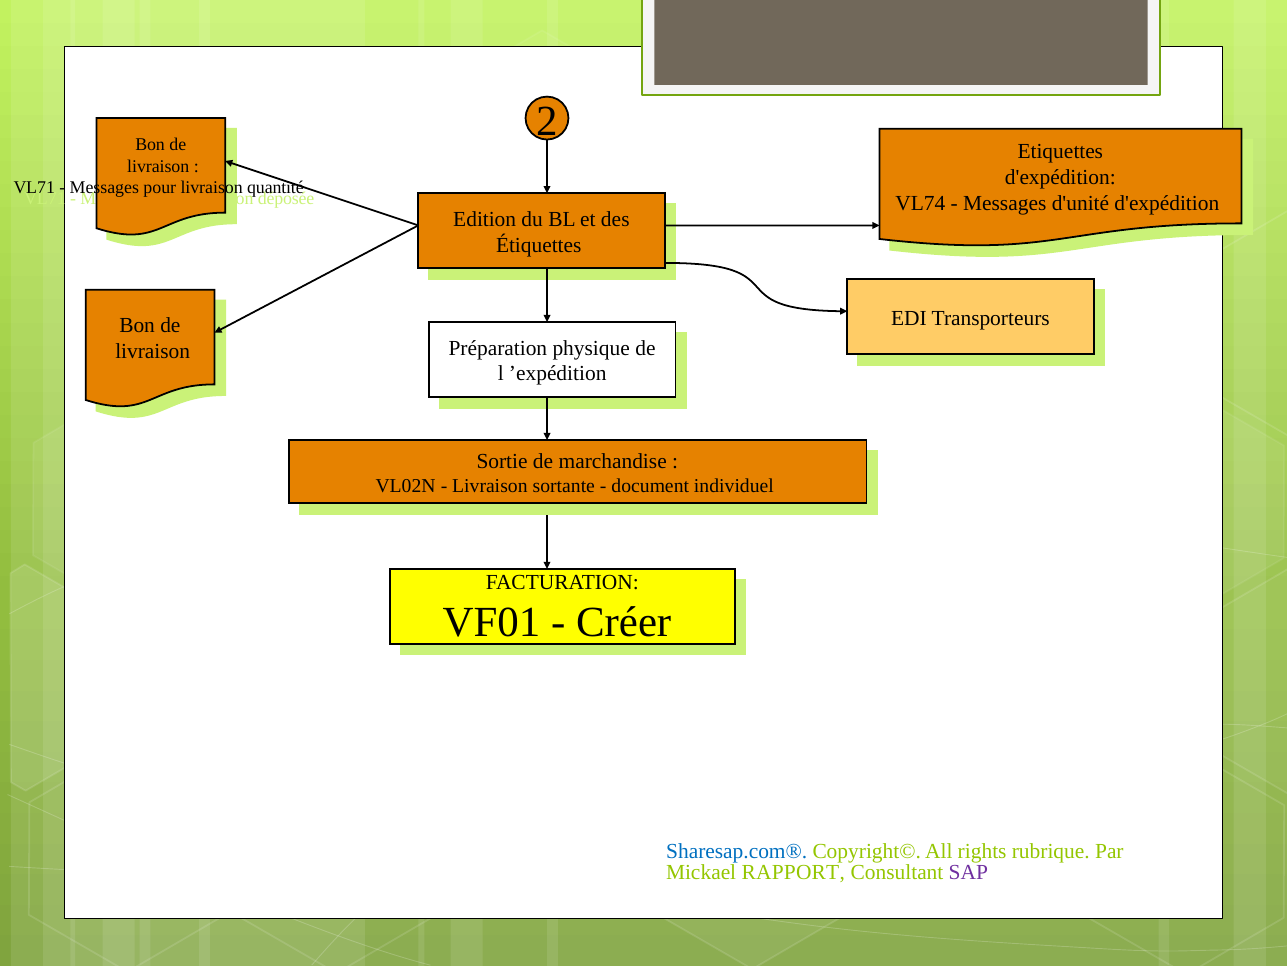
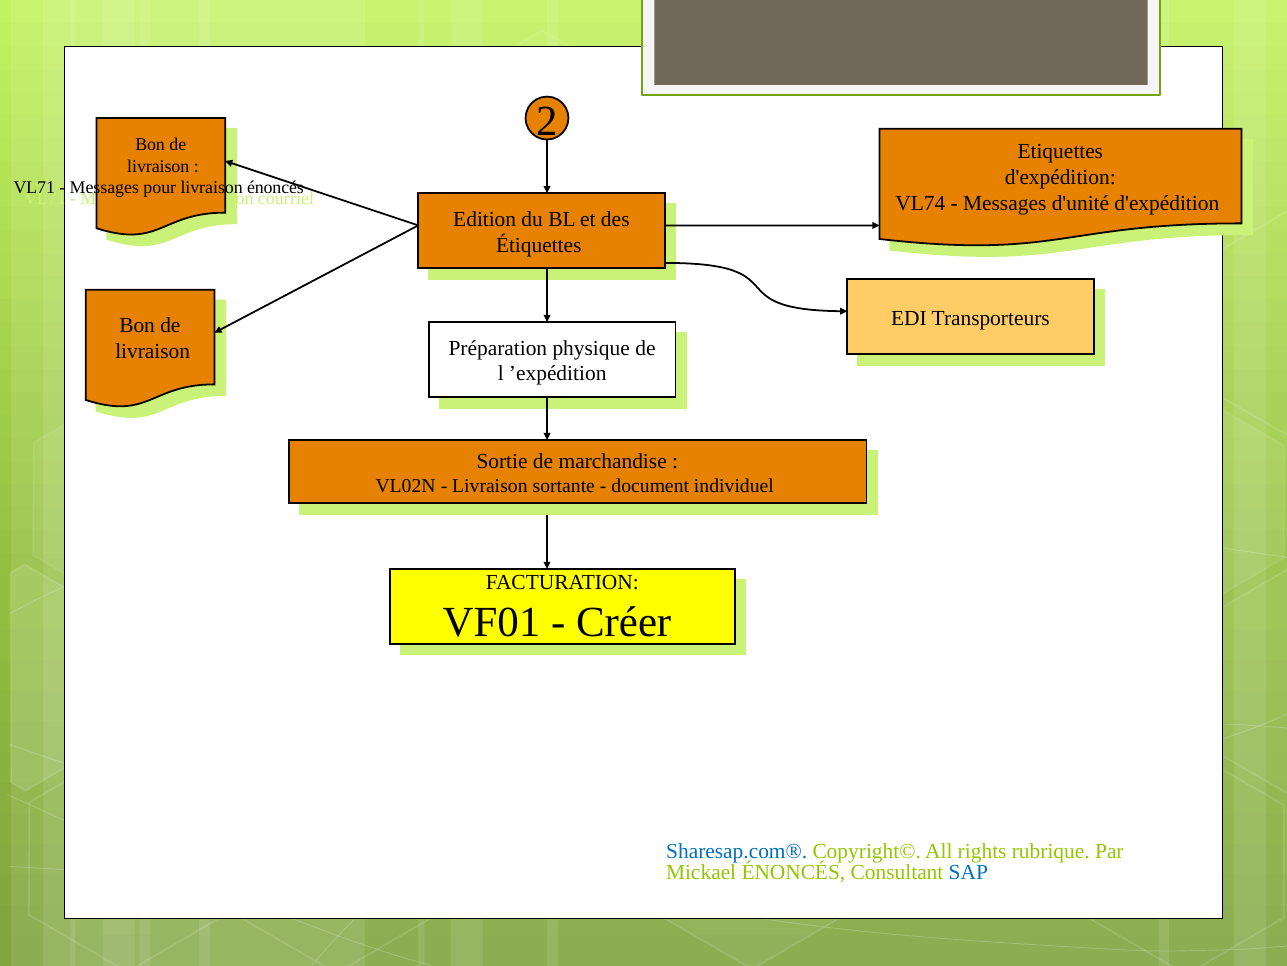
quantité at (275, 188): quantité -> énoncés
déposée: déposée -> courriel
Mickael RAPPORT: RAPPORT -> ÉNONCÉS
SAP colour: purple -> blue
